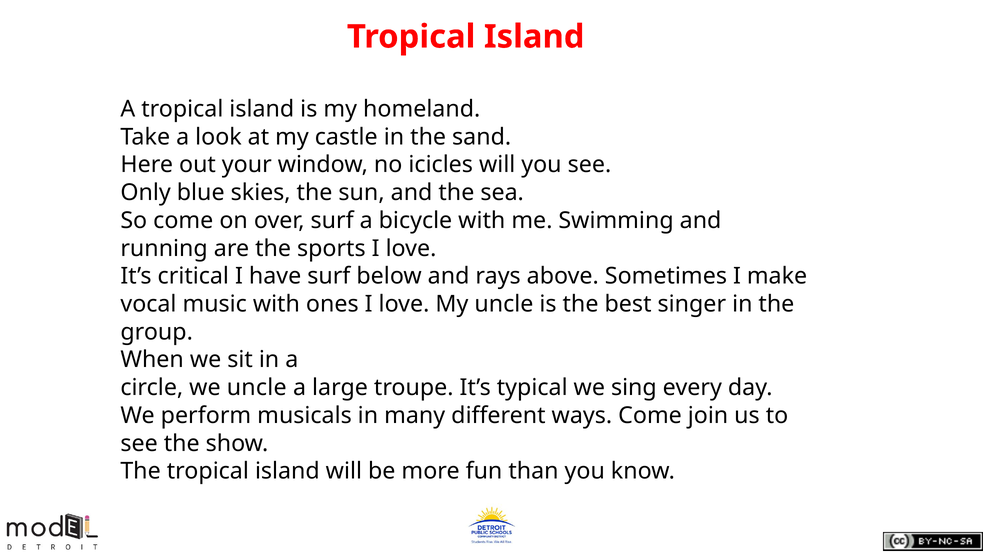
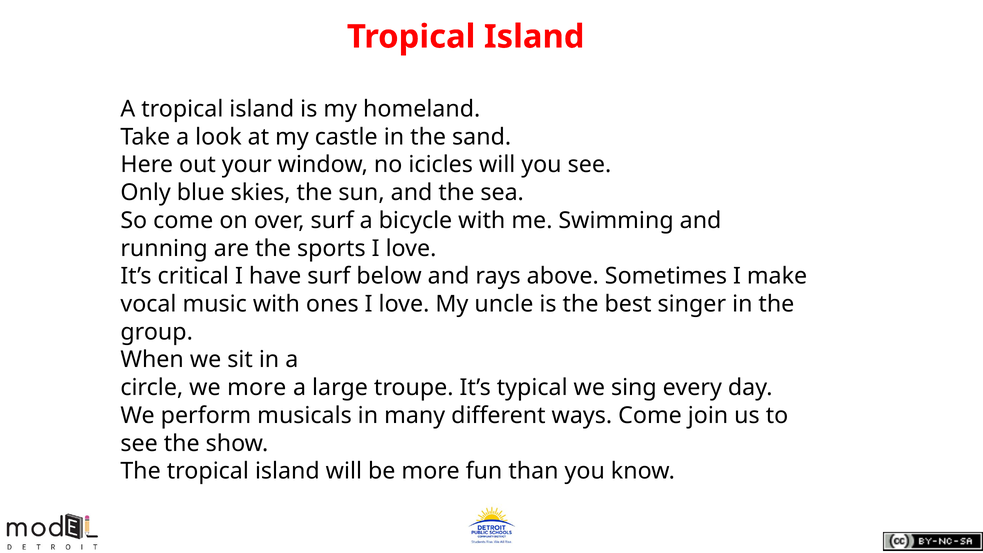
we uncle: uncle -> more
